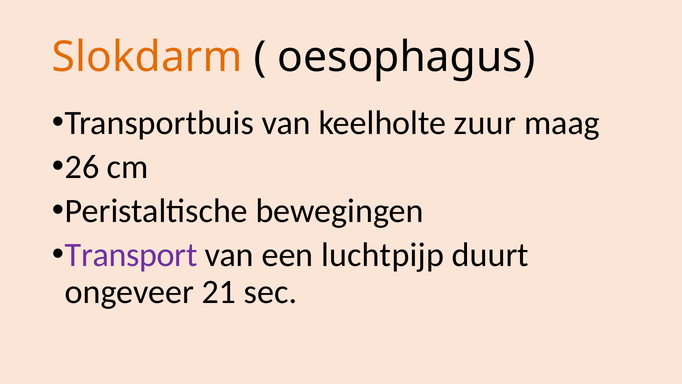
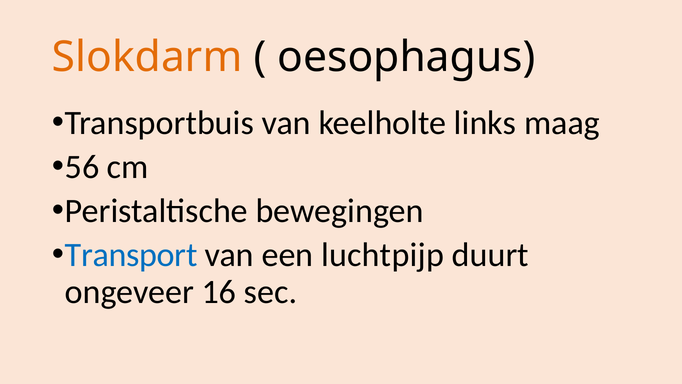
zuur: zuur -> links
26: 26 -> 56
Transport colour: purple -> blue
21: 21 -> 16
